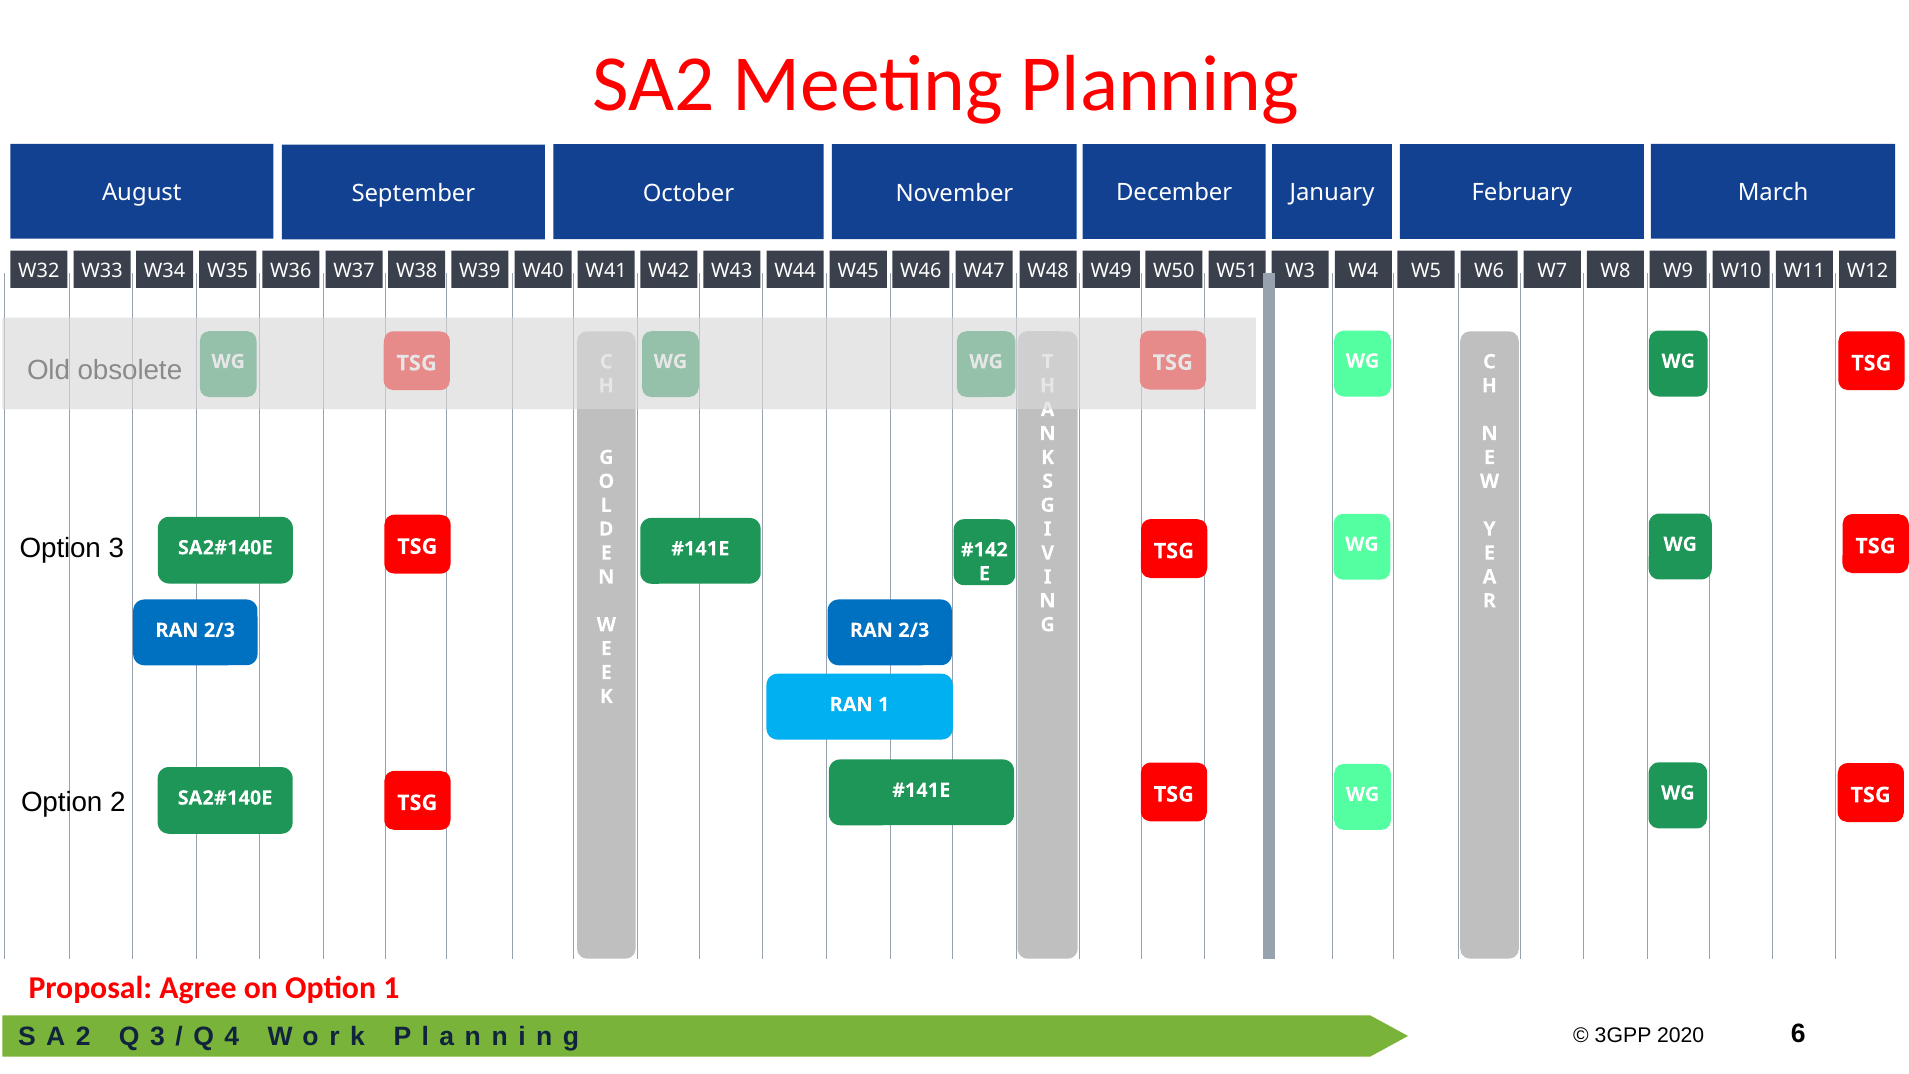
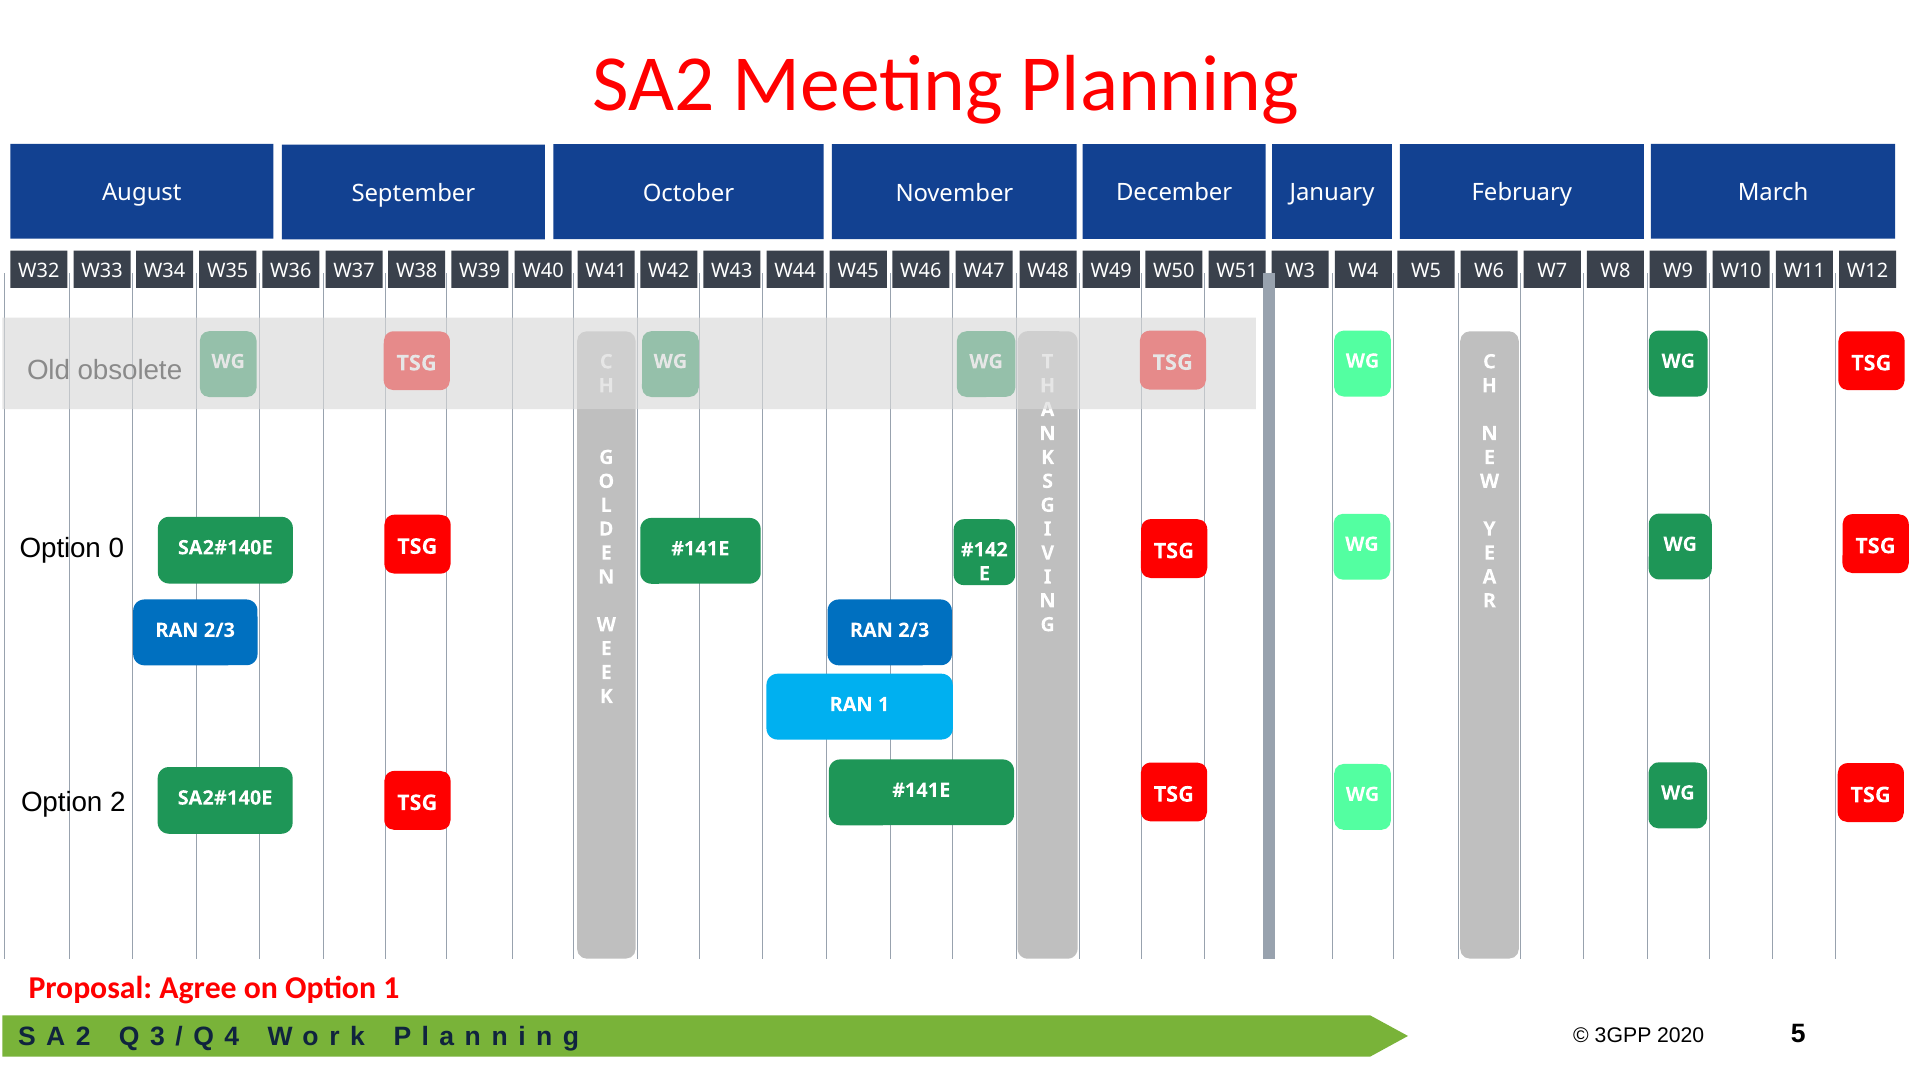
Option 3: 3 -> 0
6: 6 -> 5
